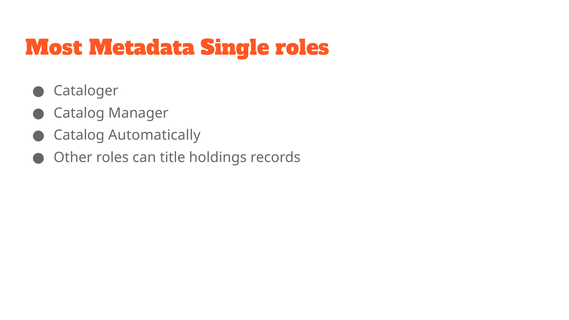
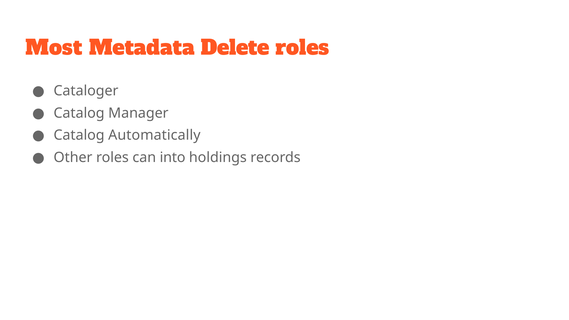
Single: Single -> Delete
title: title -> into
